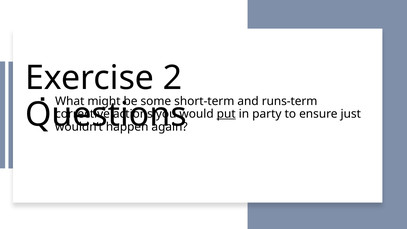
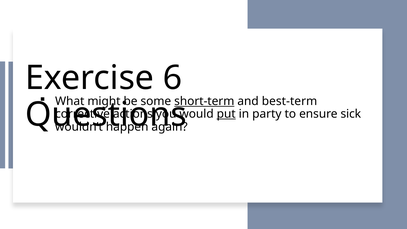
2: 2 -> 6
short-term underline: none -> present
runs-term: runs-term -> best-term
just: just -> sick
